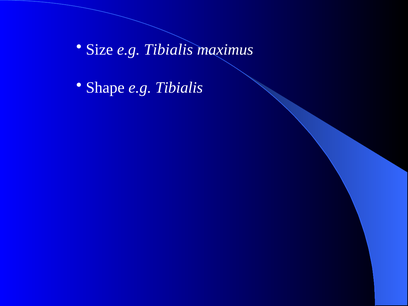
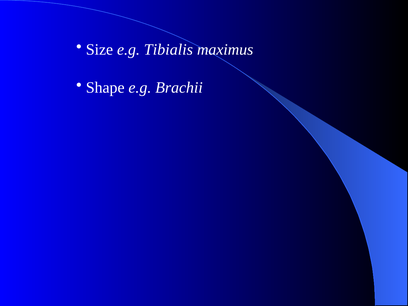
Shape e.g Tibialis: Tibialis -> Brachii
